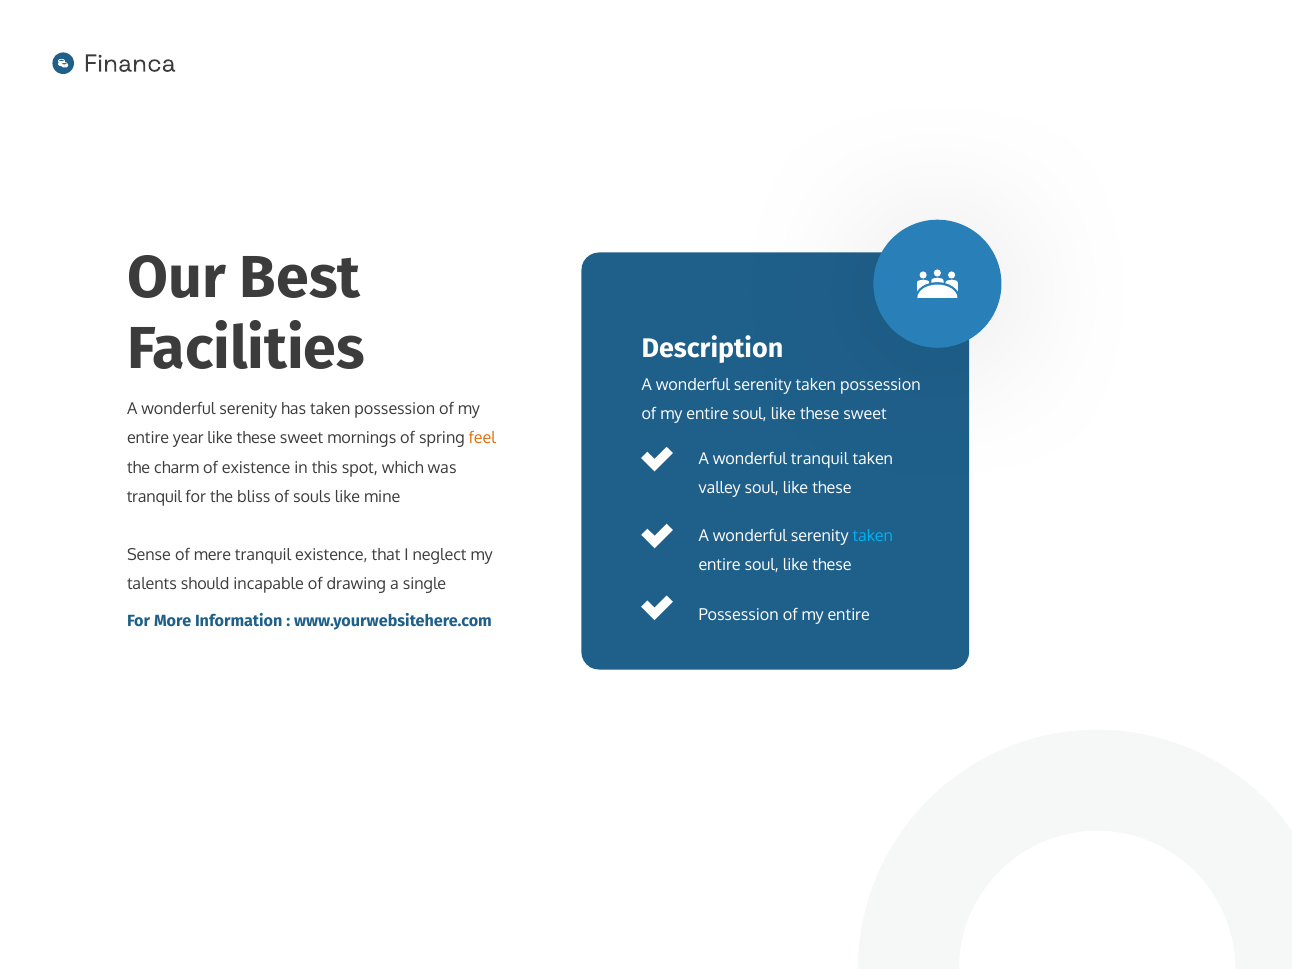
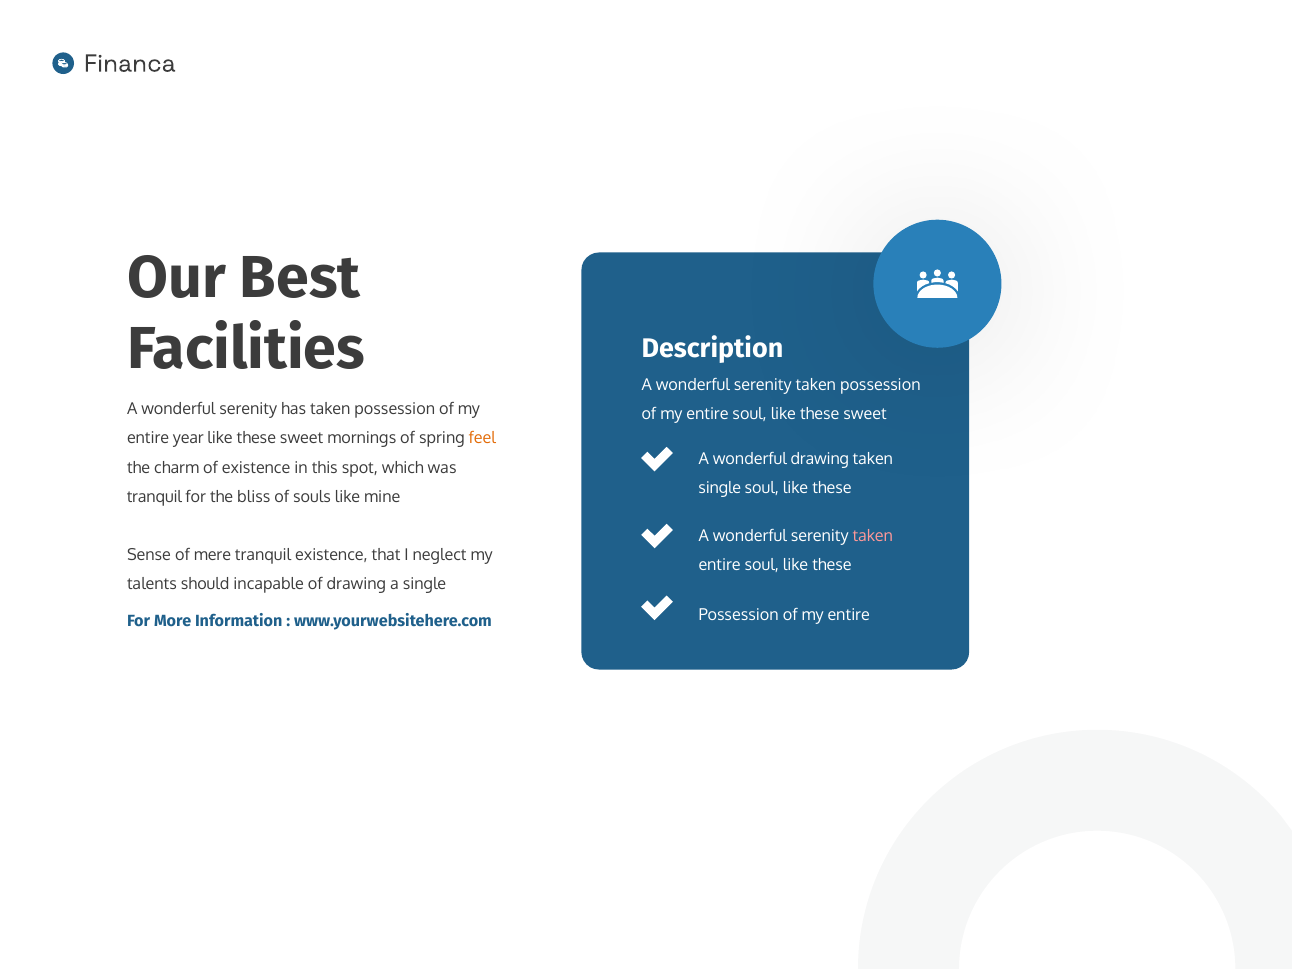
wonderful tranquil: tranquil -> drawing
valley at (720, 489): valley -> single
taken at (873, 536) colour: light blue -> pink
